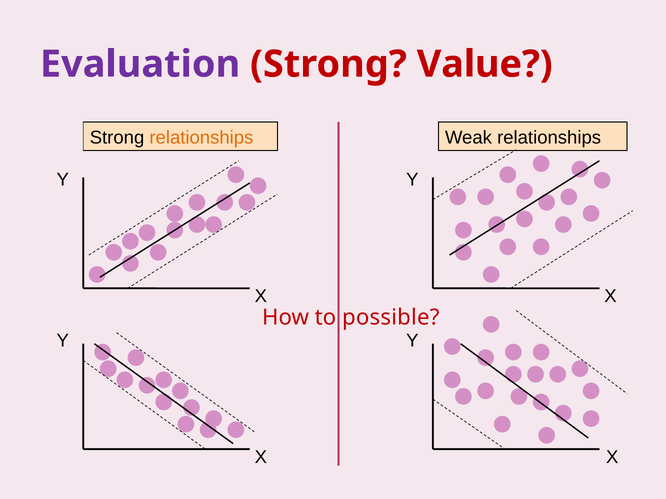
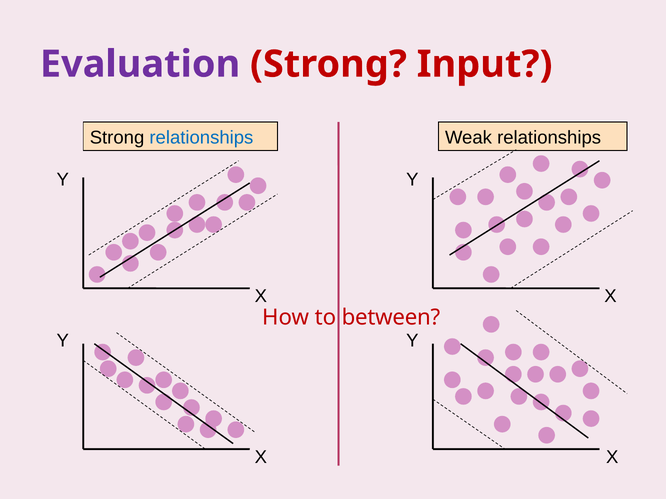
Value: Value -> Input
relationships at (201, 138) colour: orange -> blue
possible: possible -> between
